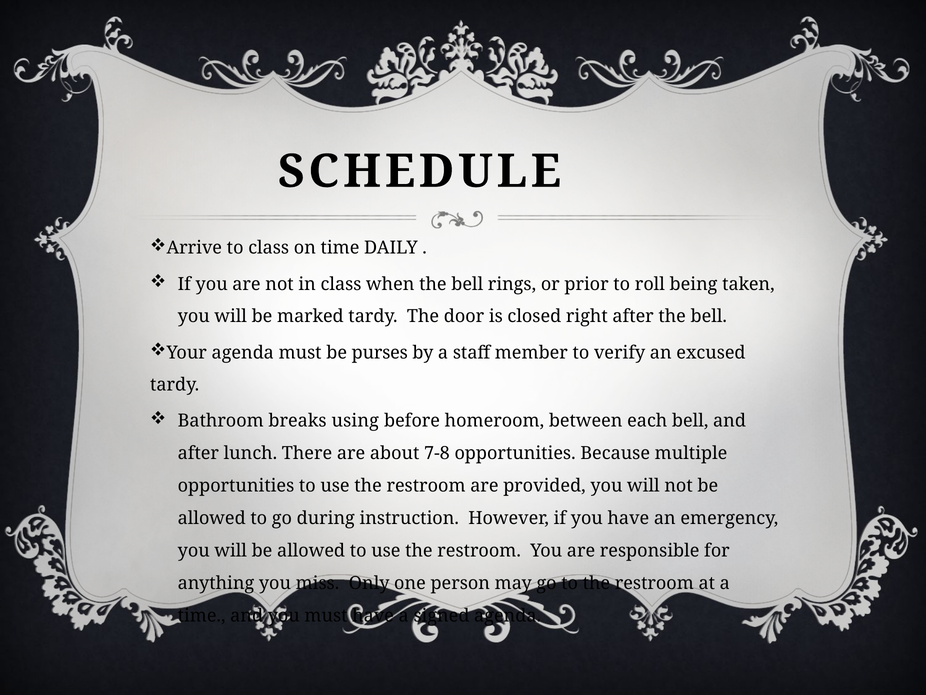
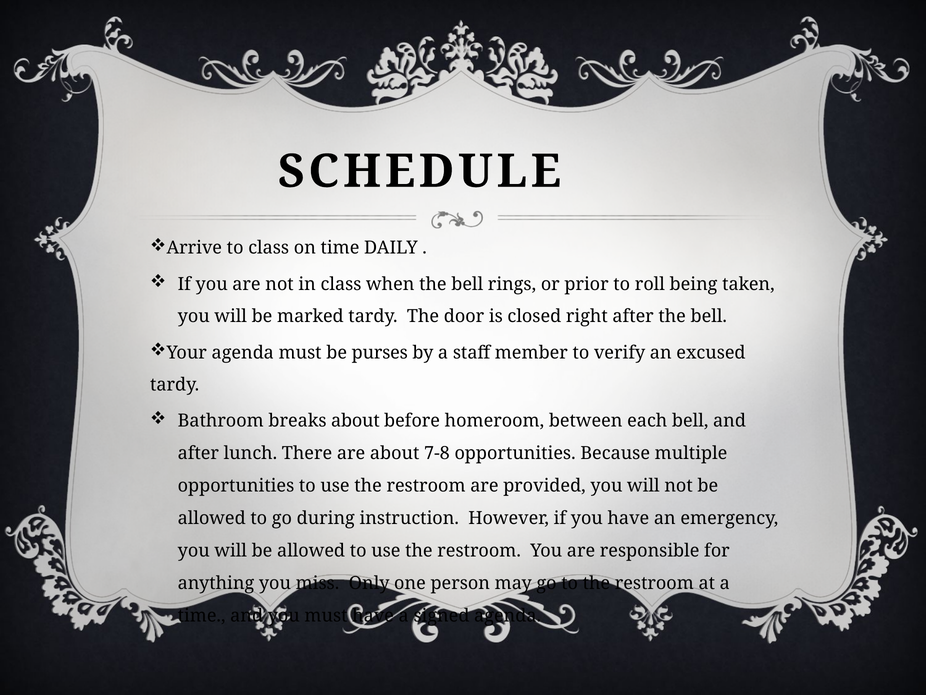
breaks using: using -> about
